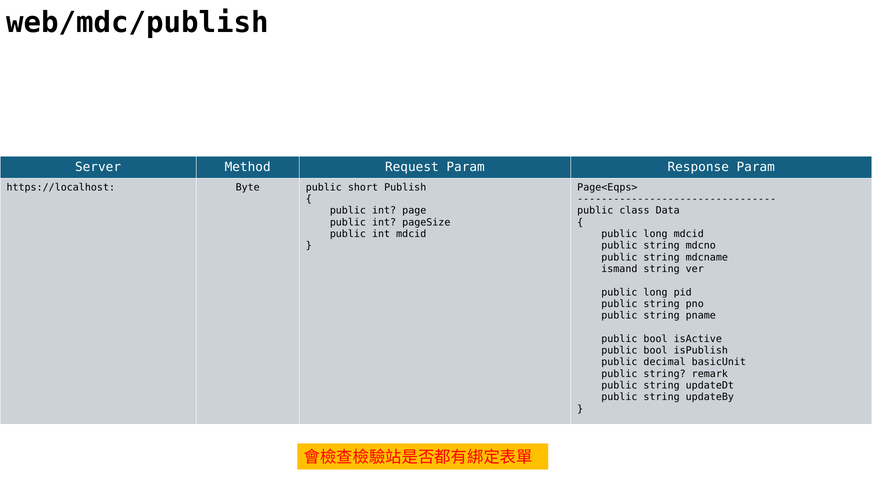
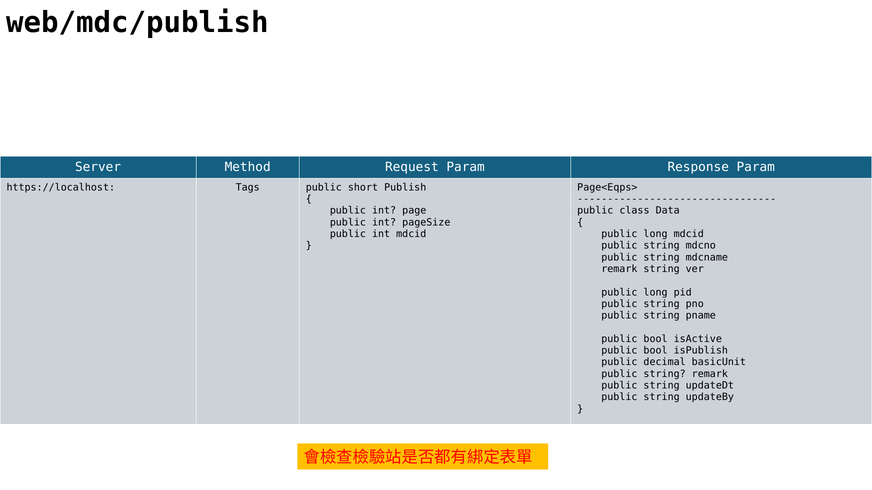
Byte: Byte -> Tags
ismand at (619, 269): ismand -> remark
